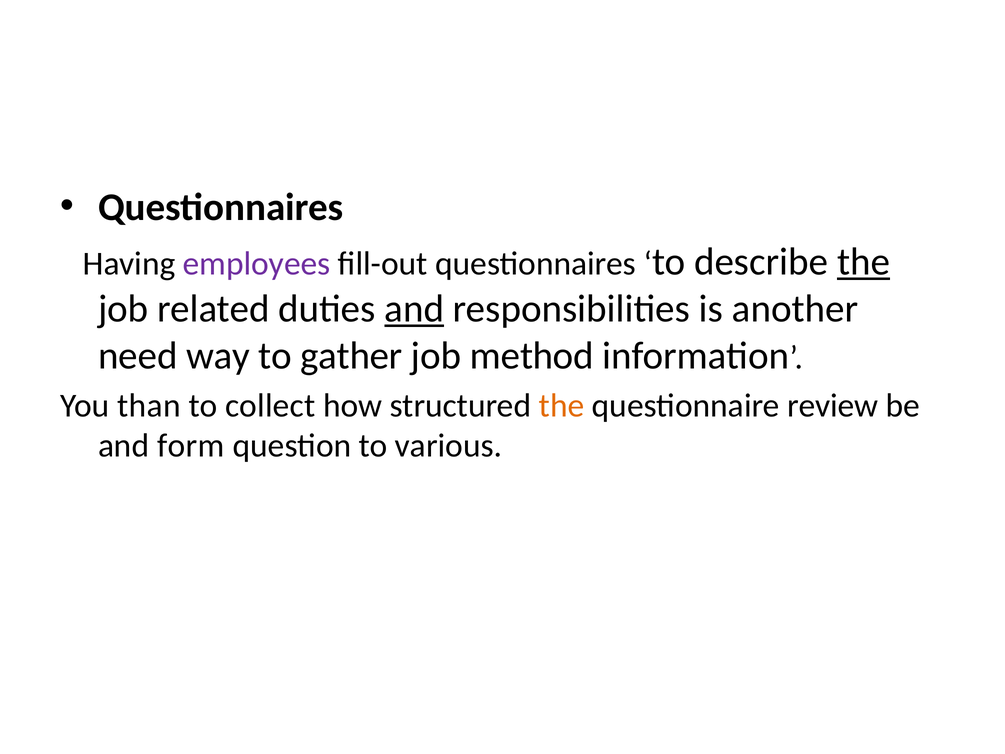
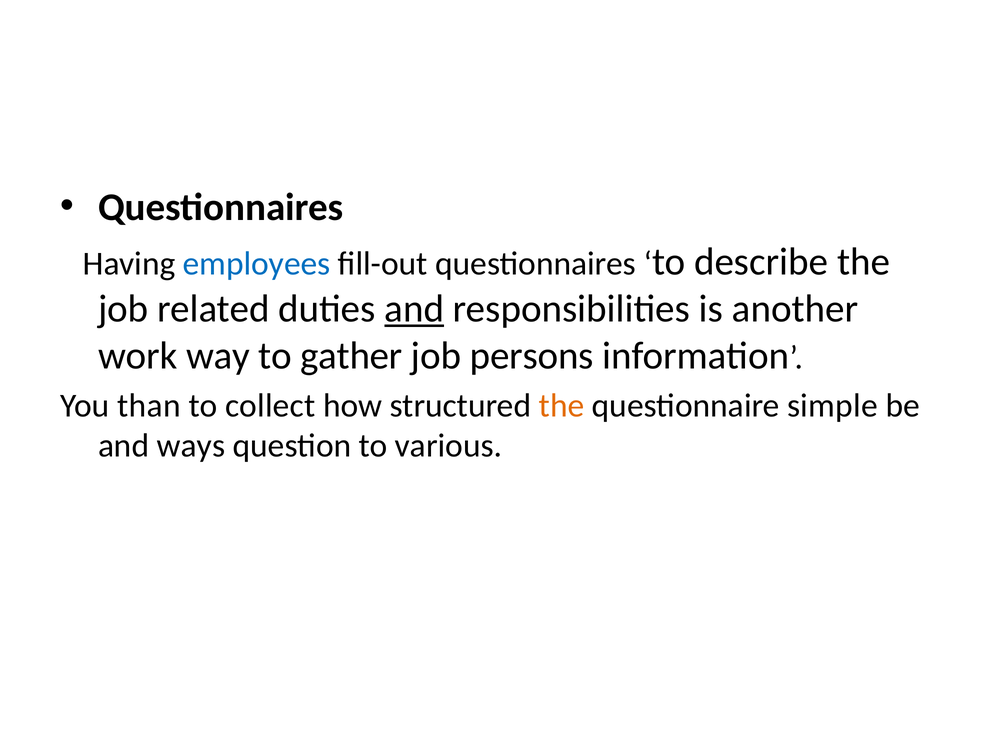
employees colour: purple -> blue
the at (864, 262) underline: present -> none
need: need -> work
method: method -> persons
review: review -> simple
form: form -> ways
